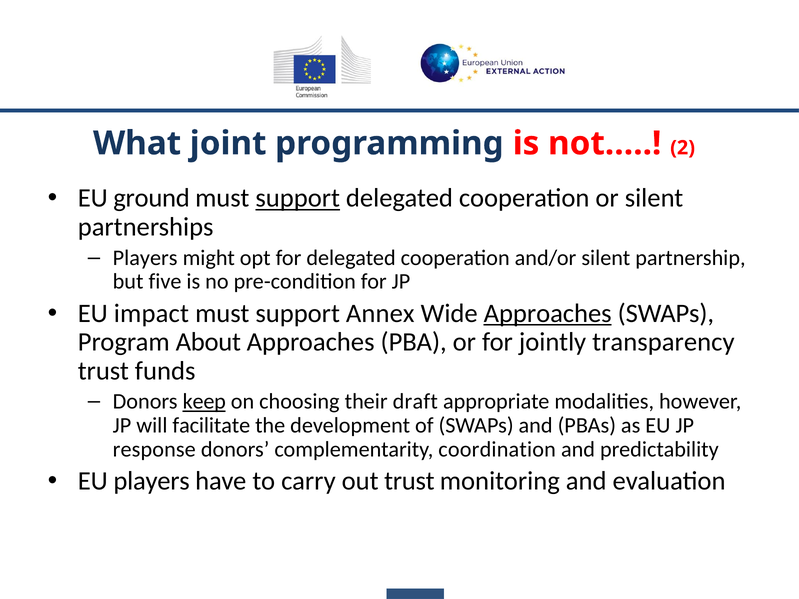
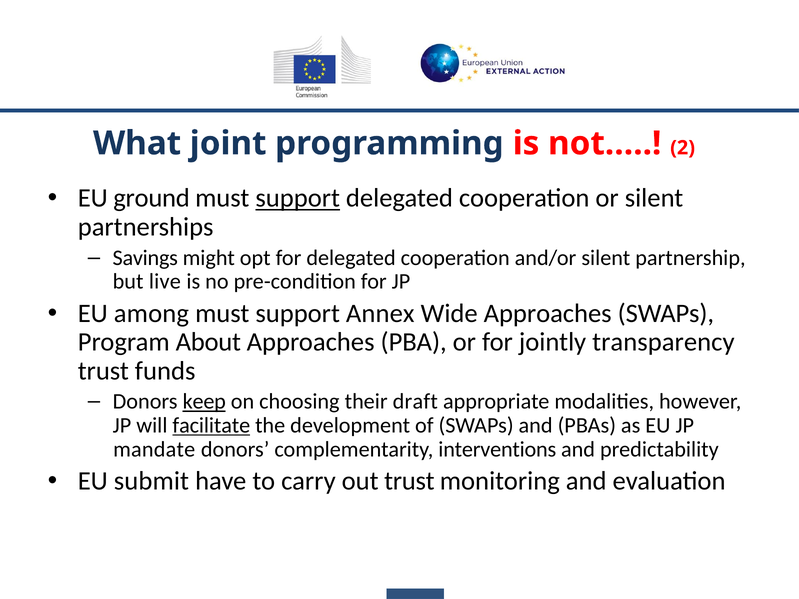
Players at (145, 258): Players -> Savings
five: five -> live
impact: impact -> among
Approaches at (548, 313) underline: present -> none
facilitate underline: none -> present
response: response -> mandate
coordination: coordination -> interventions
EU players: players -> submit
